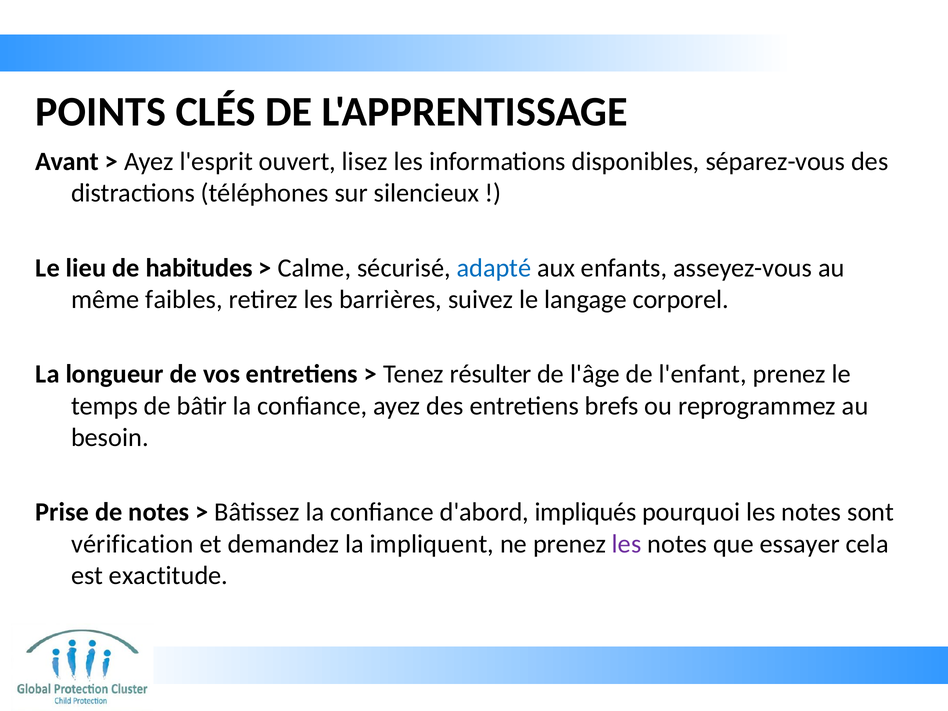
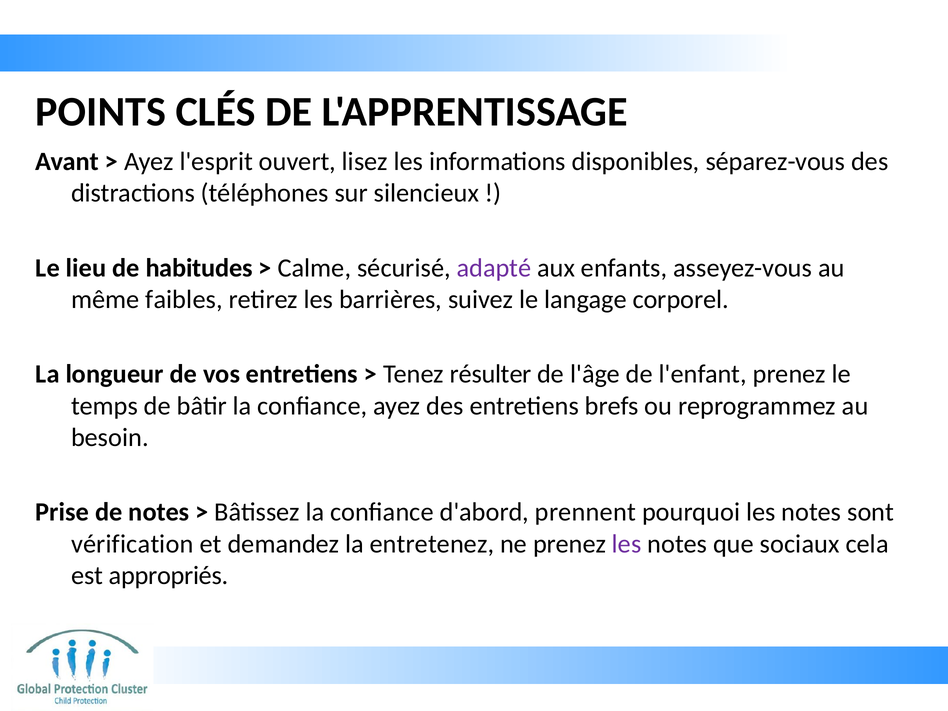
adapté colour: blue -> purple
impliqués: impliqués -> prennent
impliquent: impliquent -> entretenez
essayer: essayer -> sociaux
exactitude: exactitude -> appropriés
